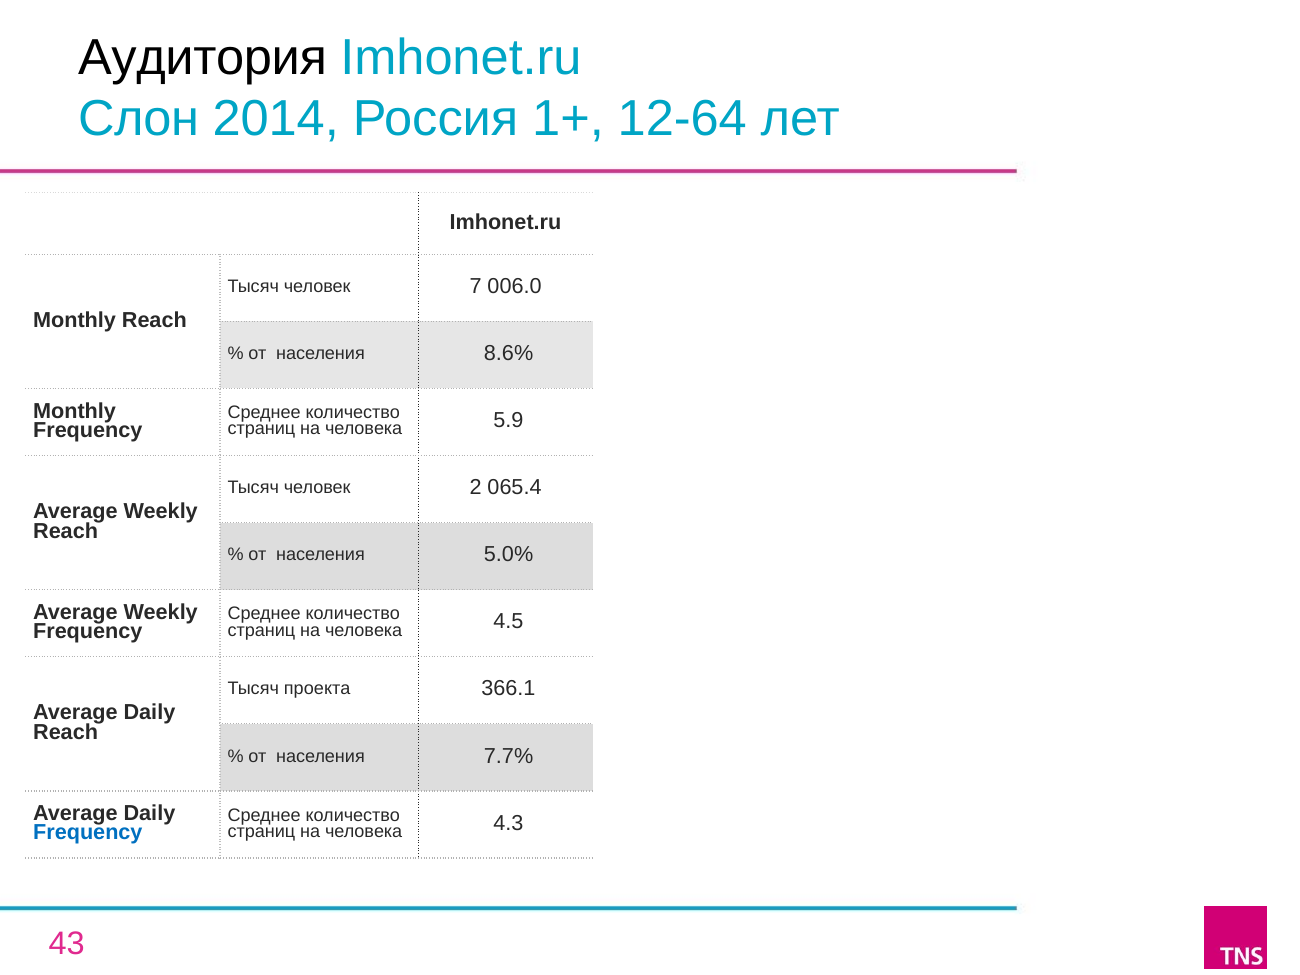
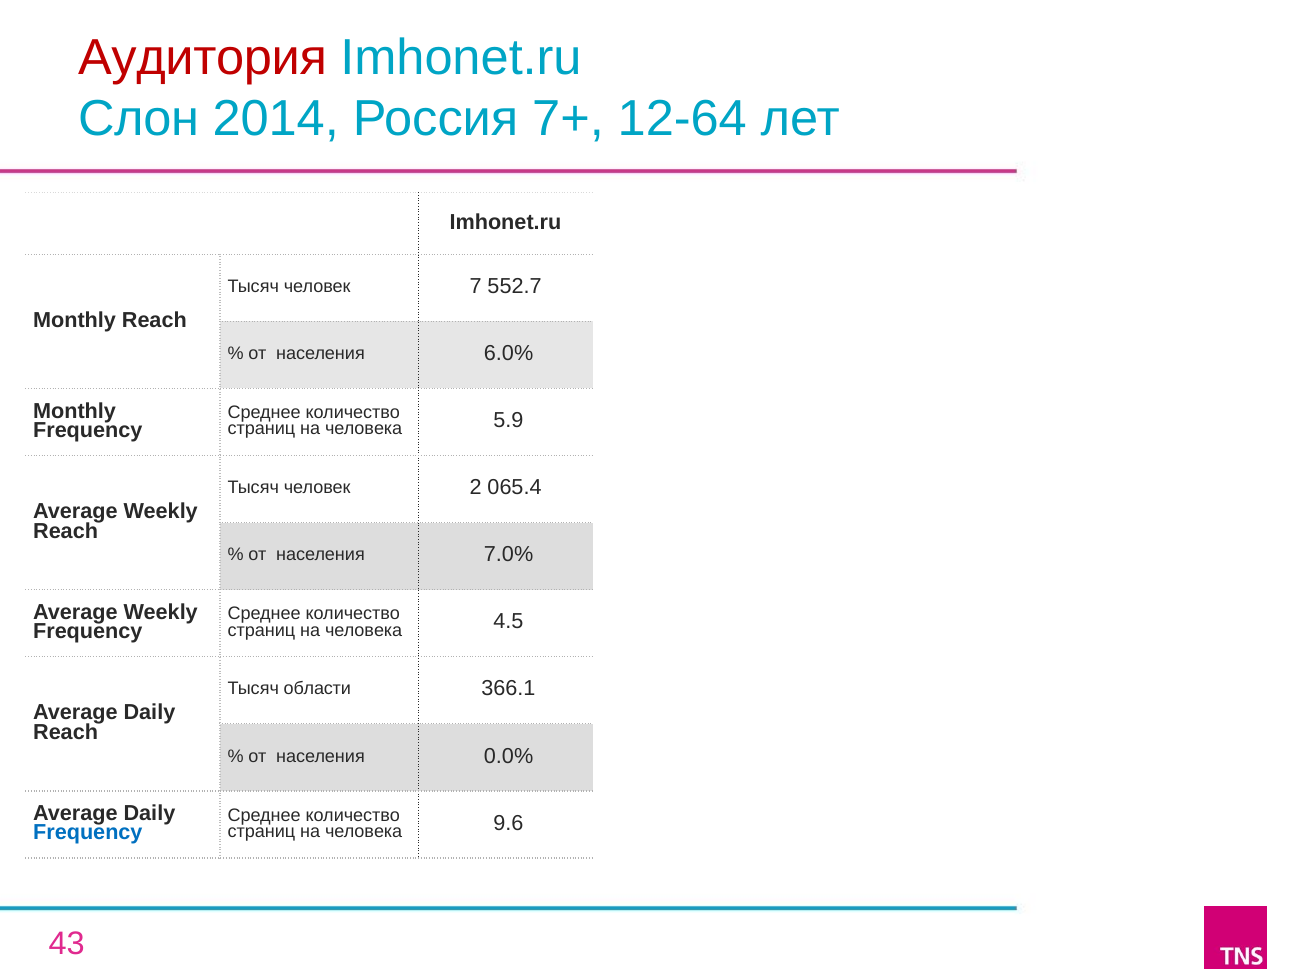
Аудитория colour: black -> red
1+: 1+ -> 7+
006.0: 006.0 -> 552.7
8.6%: 8.6% -> 6.0%
5.0%: 5.0% -> 7.0%
проекта: проекта -> области
7.7%: 7.7% -> 0.0%
4.3: 4.3 -> 9.6
